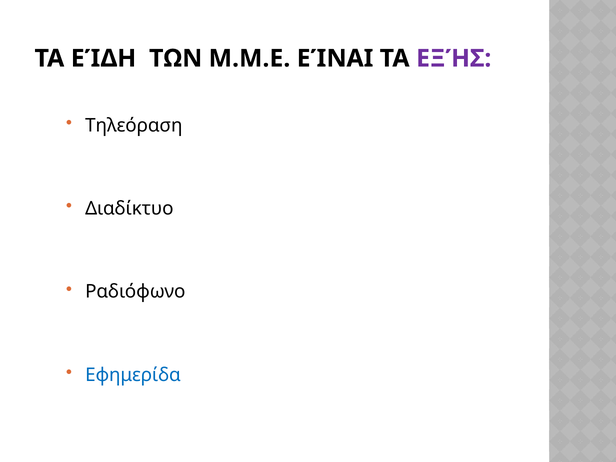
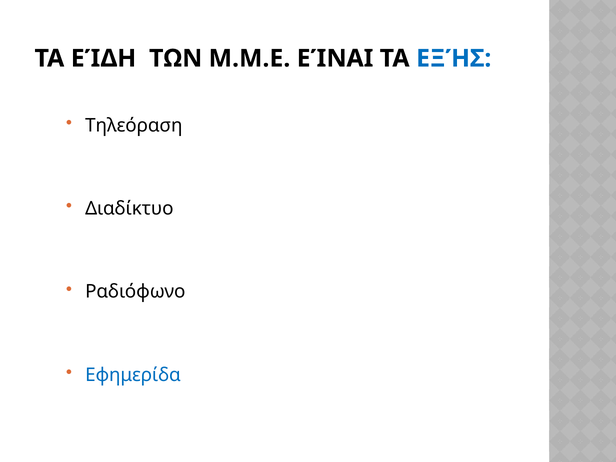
ΕΞΉΣ colour: purple -> blue
